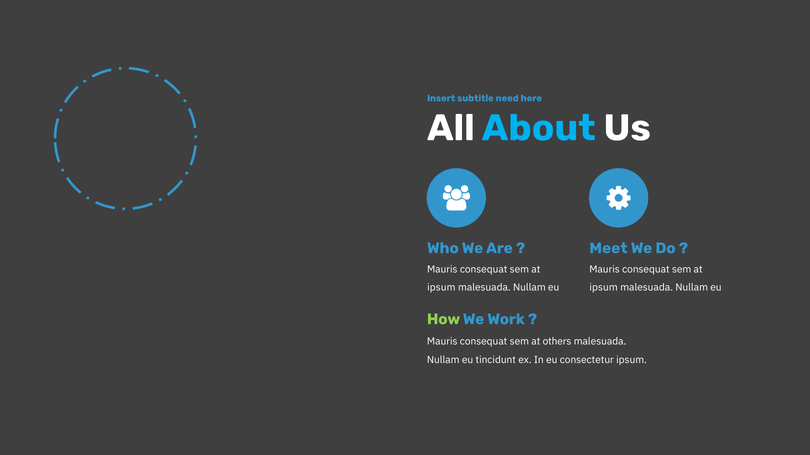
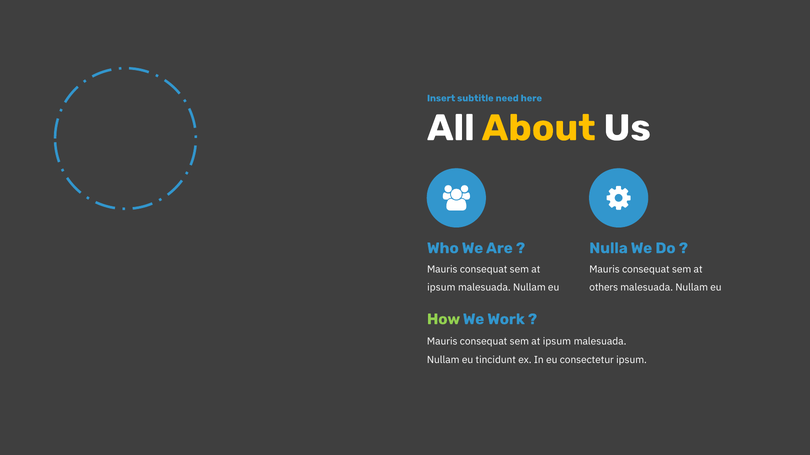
About colour: light blue -> yellow
Meet: Meet -> Nulla
ipsum at (604, 288): ipsum -> others
others at (557, 342): others -> ipsum
